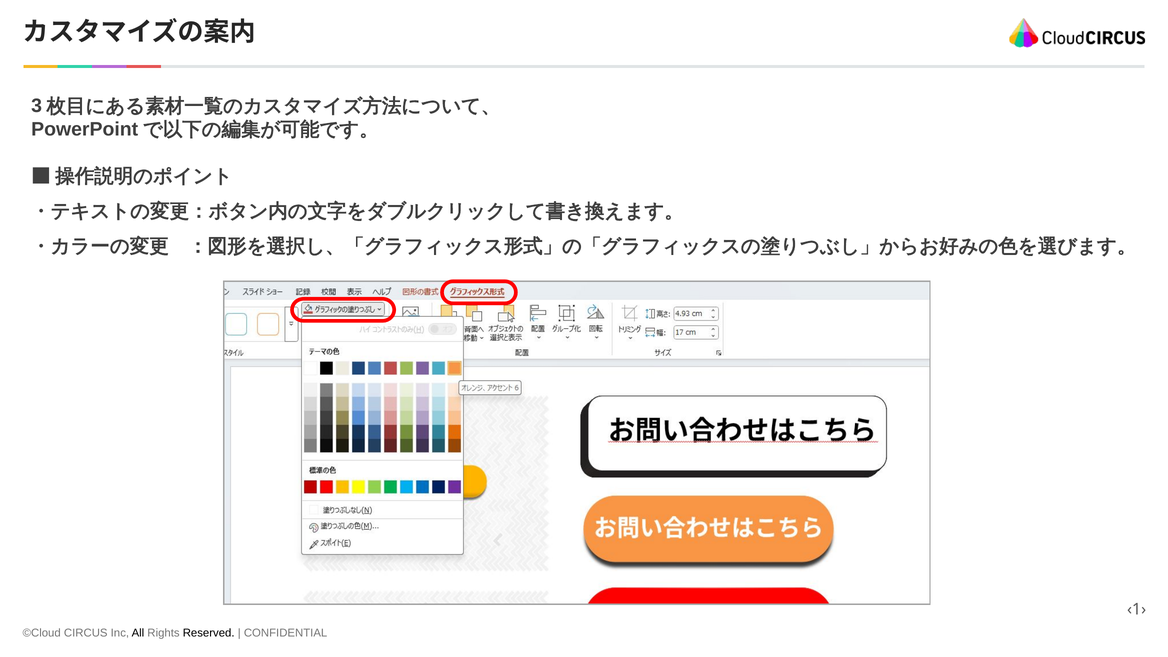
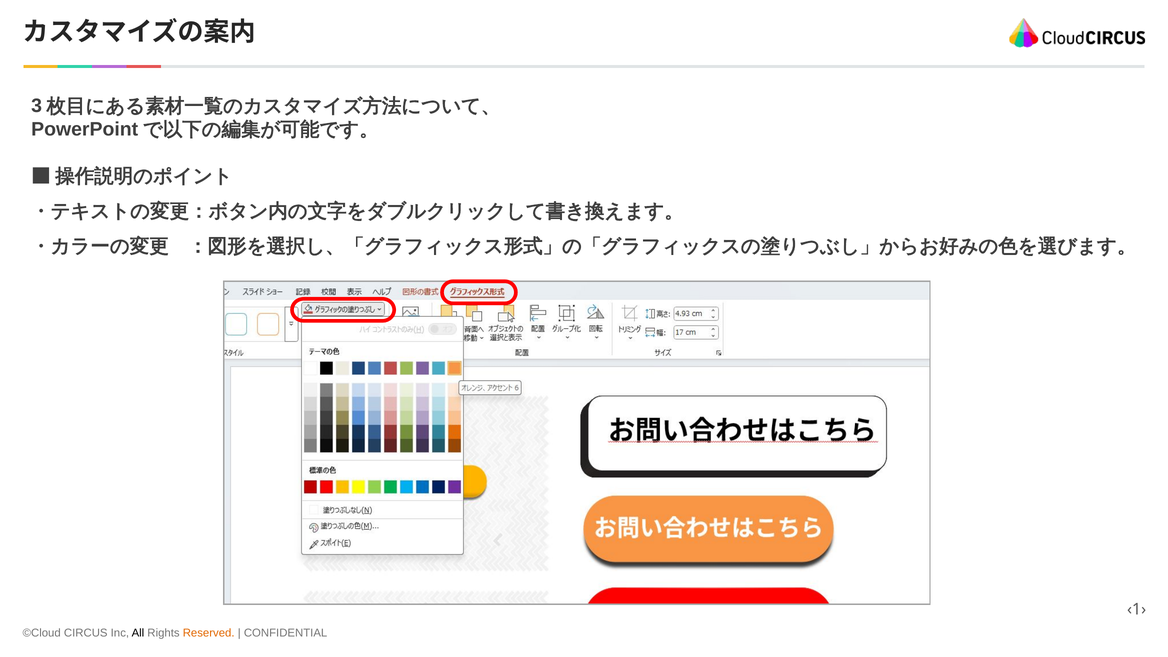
Reserved colour: black -> orange
